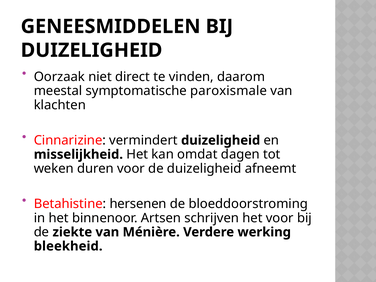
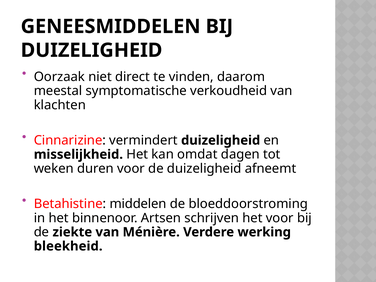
paroxismale: paroxismale -> verkoudheid
hersenen: hersenen -> middelen
